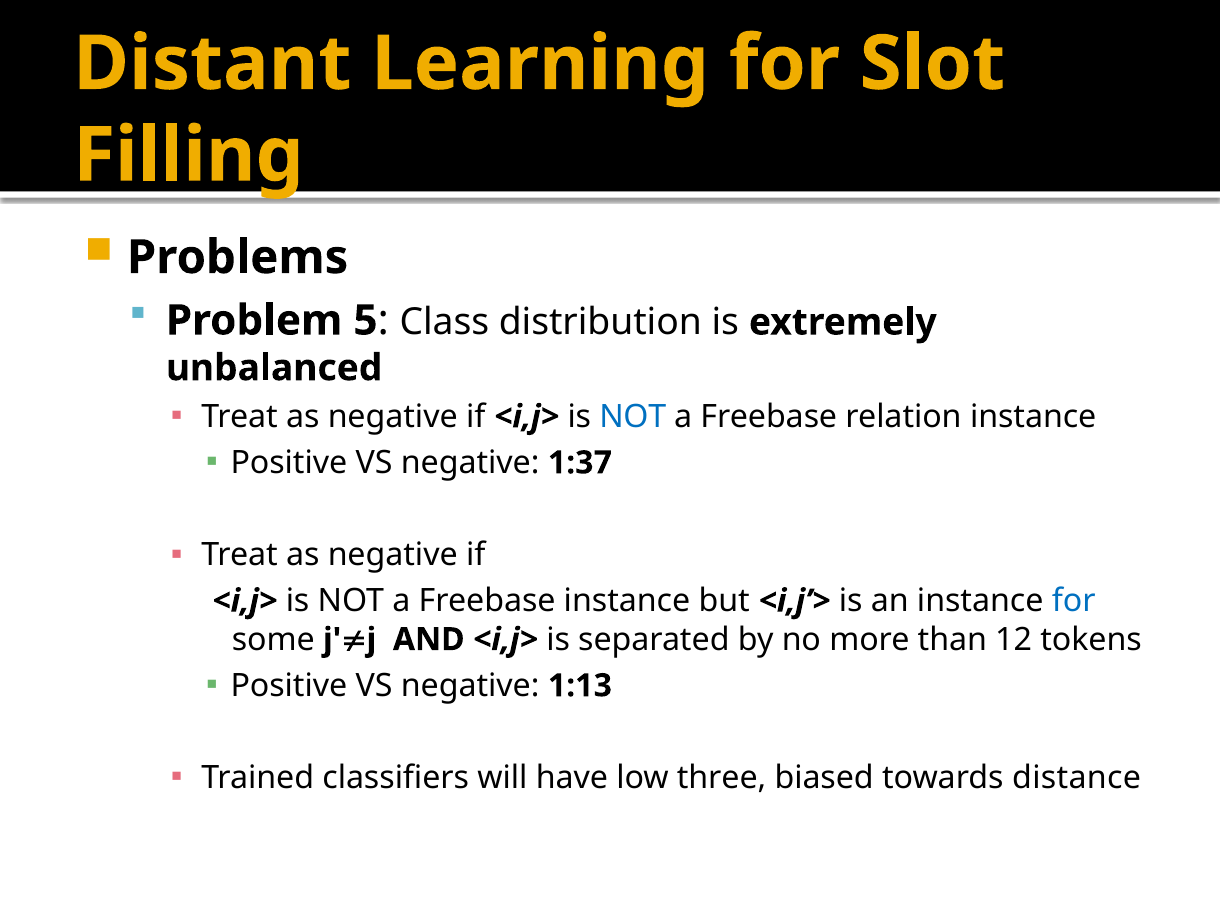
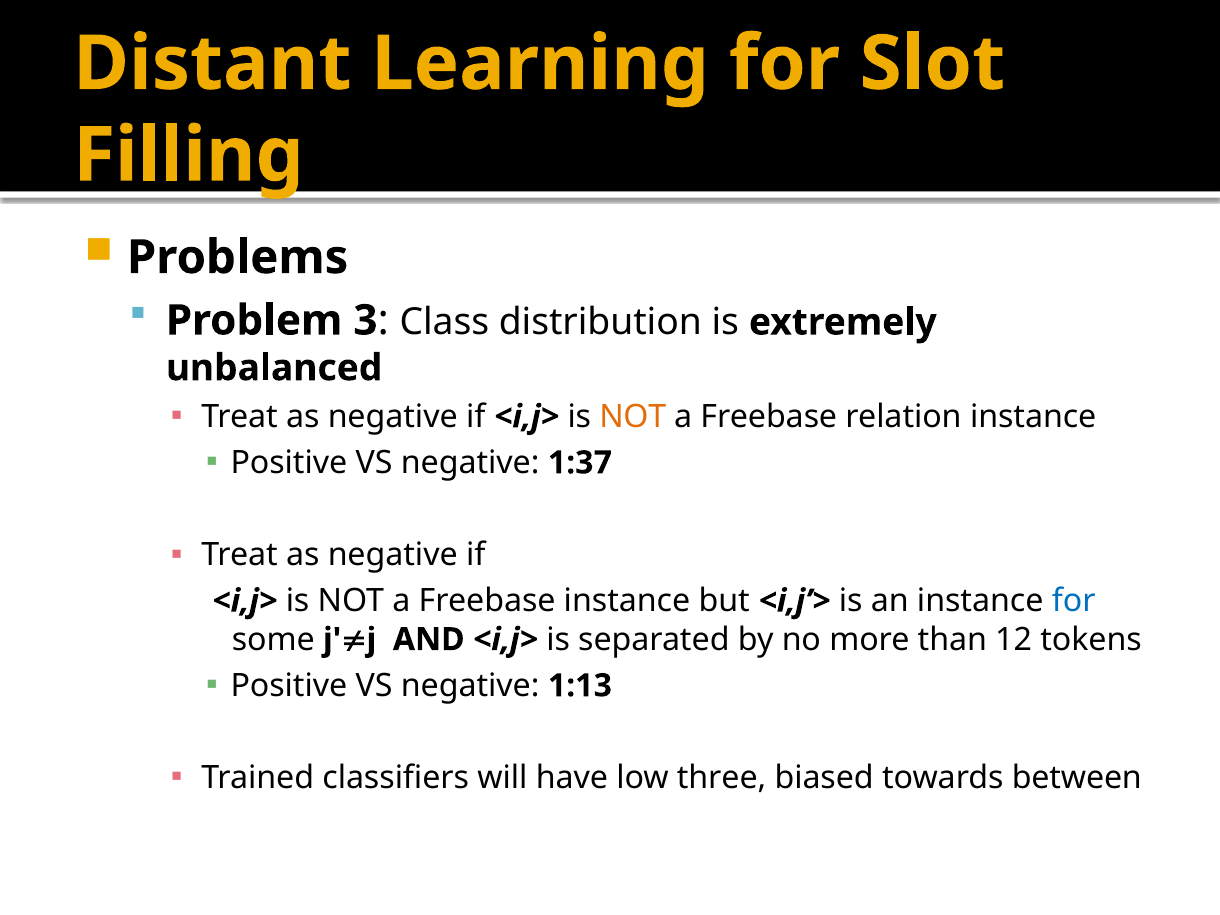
5: 5 -> 3
NOT at (633, 417) colour: blue -> orange
distance: distance -> between
